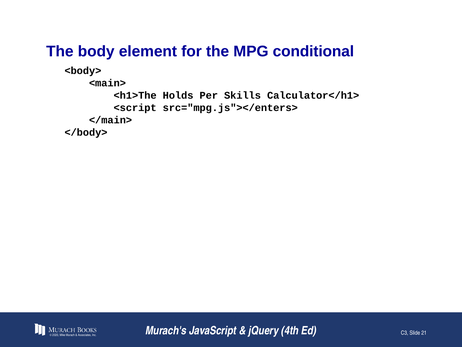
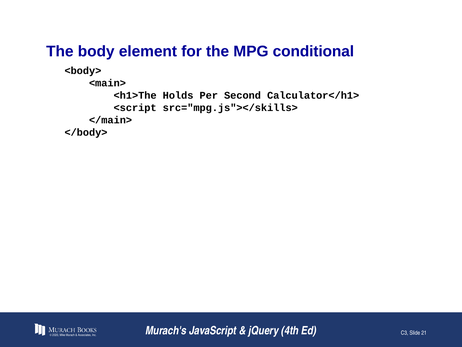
Skills: Skills -> Second
src="mpg.js"></enters>: src="mpg.js"></enters> -> src="mpg.js"></skills>
